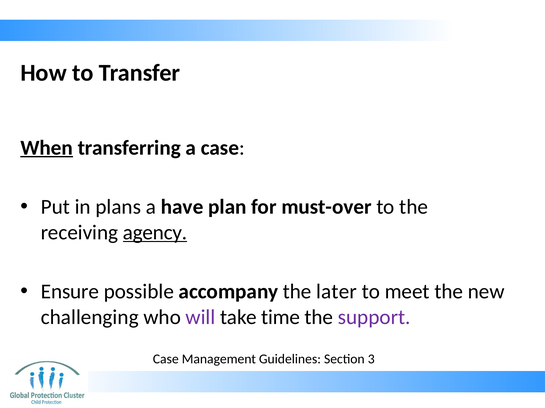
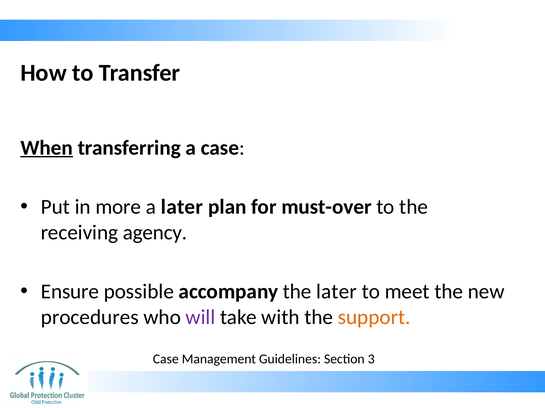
plans: plans -> more
a have: have -> later
agency underline: present -> none
challenging: challenging -> procedures
time: time -> with
support colour: purple -> orange
